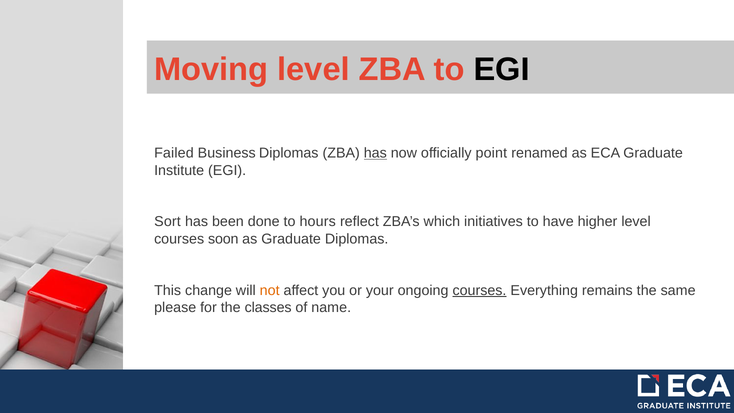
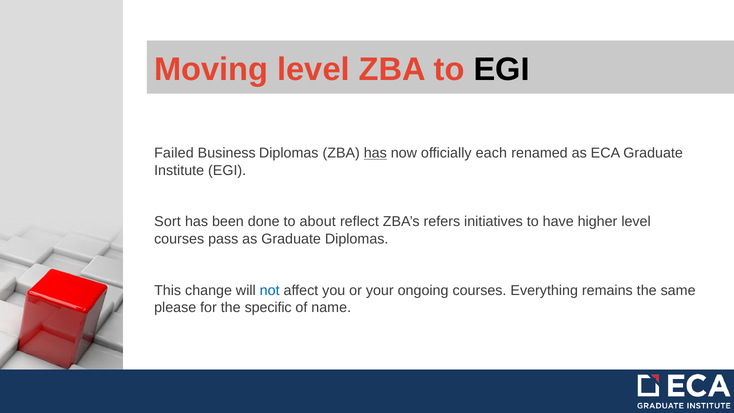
point: point -> each
hours: hours -> about
which: which -> refers
soon: soon -> pass
not colour: orange -> blue
courses at (479, 290) underline: present -> none
classes: classes -> specific
